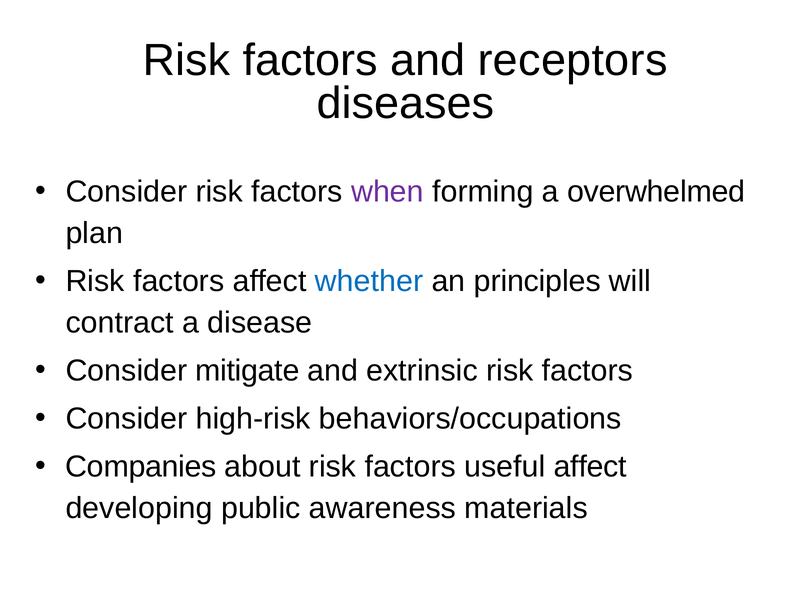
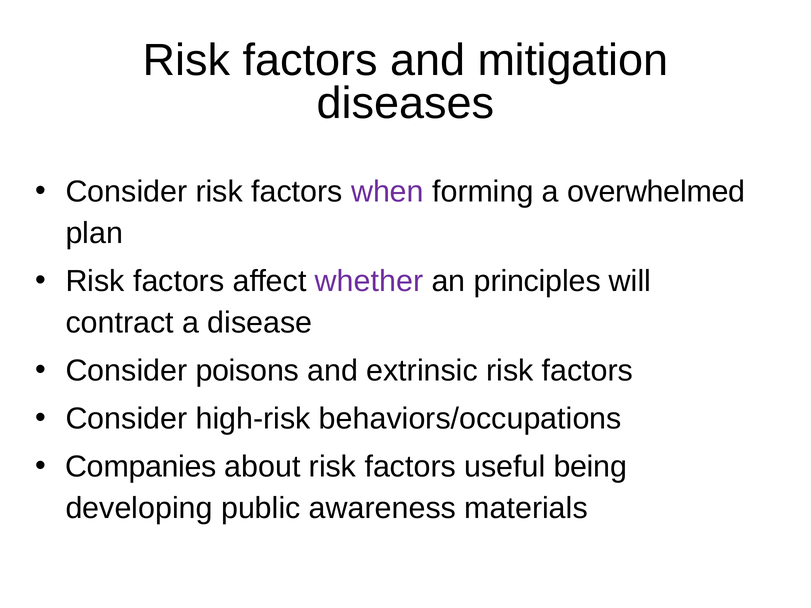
receptors: receptors -> mitigation
whether colour: blue -> purple
mitigate: mitigate -> poisons
useful affect: affect -> being
